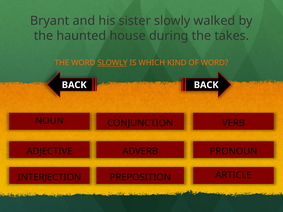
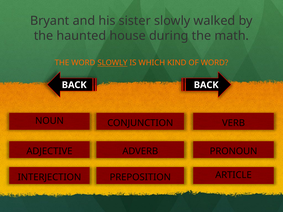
takes: takes -> math
